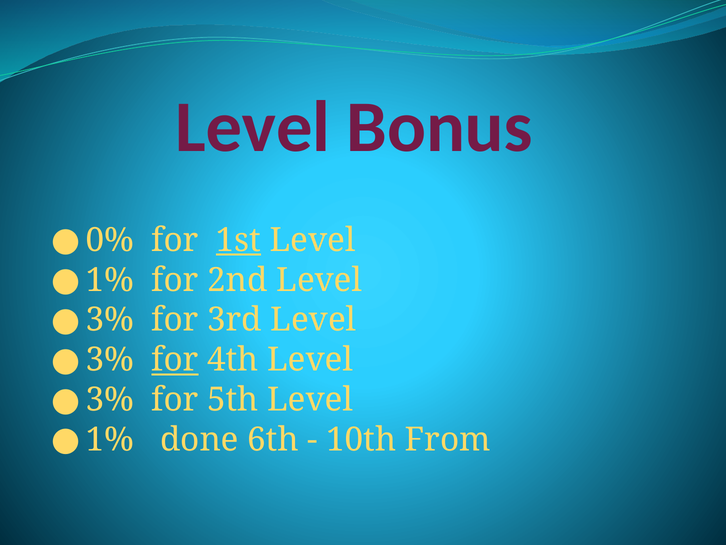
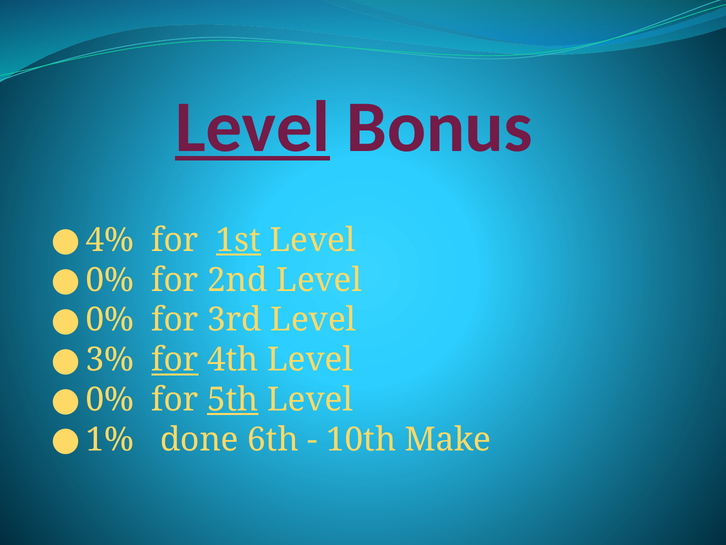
Level at (253, 127) underline: none -> present
0%: 0% -> 4%
1% at (110, 280): 1% -> 0%
3% at (110, 320): 3% -> 0%
3% at (110, 400): 3% -> 0%
5th underline: none -> present
From: From -> Make
